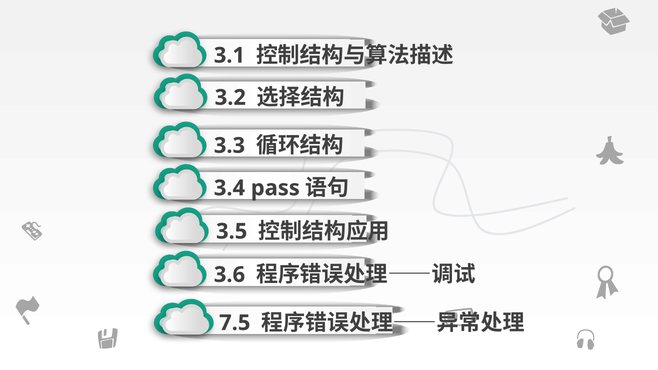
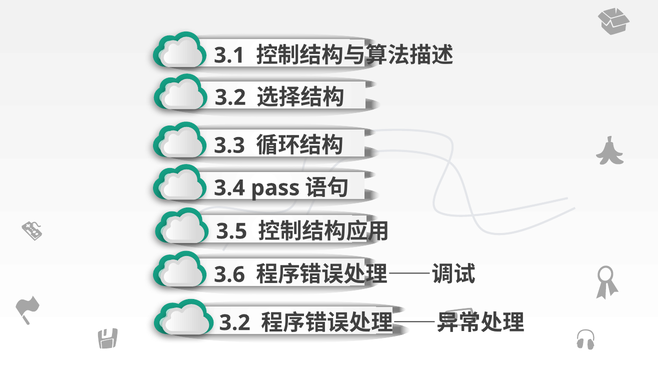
7.5 at (235, 323): 7.5 -> 3.2
